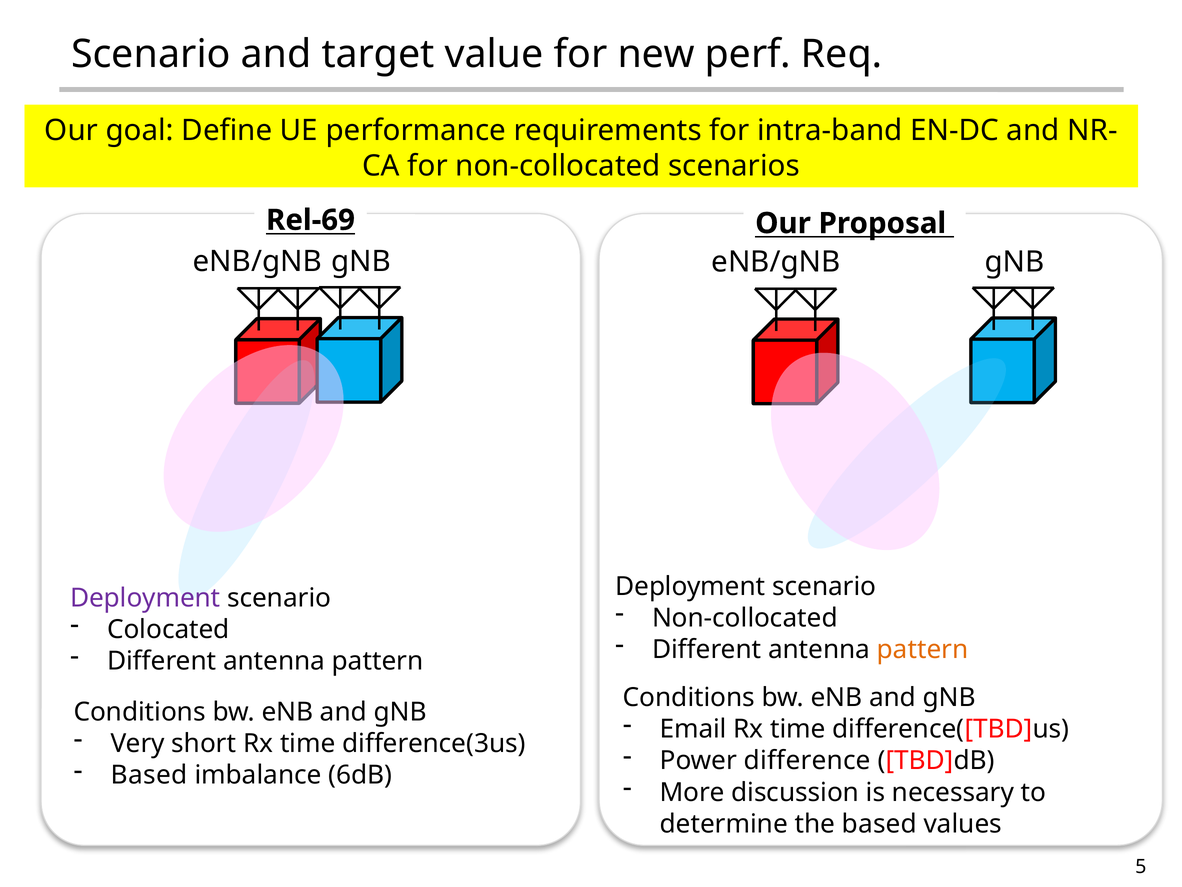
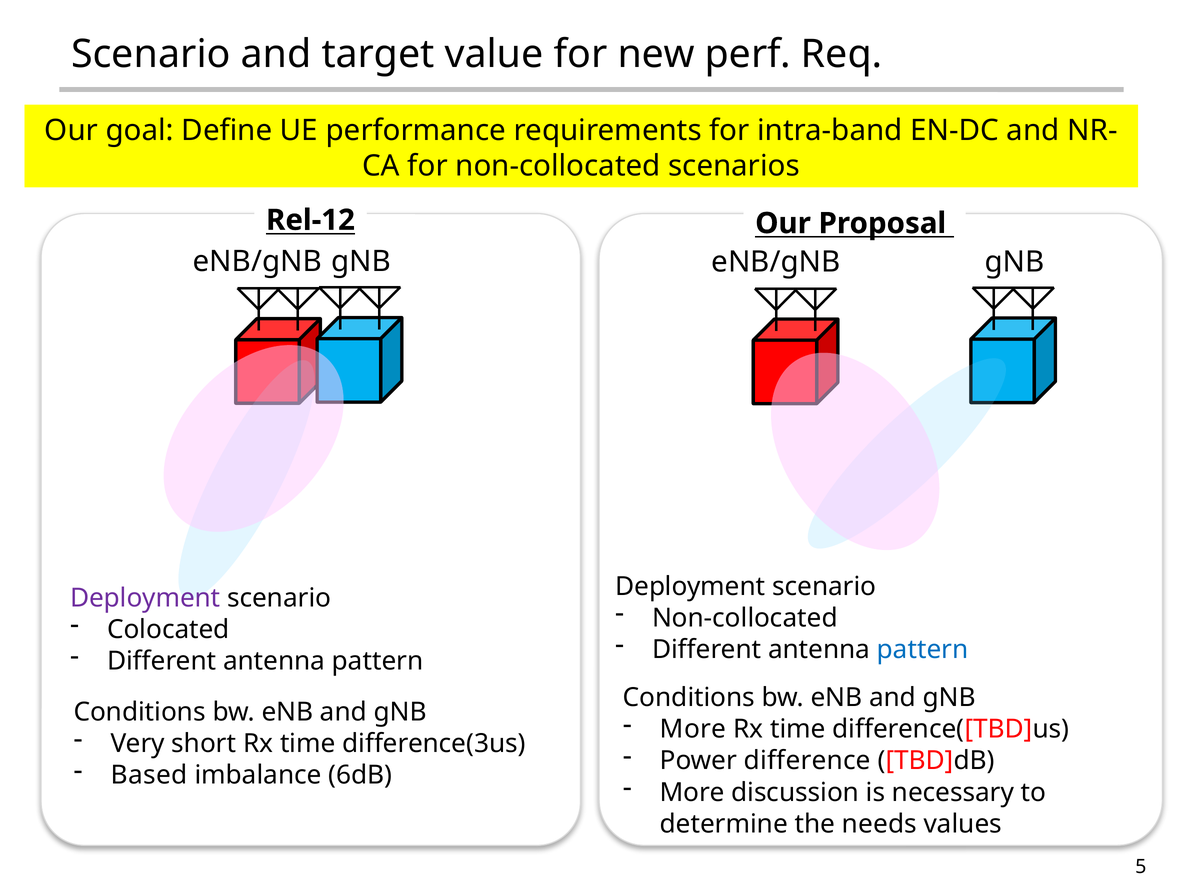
Rel-69: Rel-69 -> Rel-12
pattern at (923, 649) colour: orange -> blue
Email at (693, 729): Email -> More
the based: based -> needs
